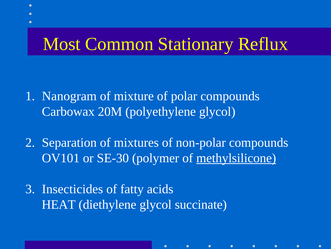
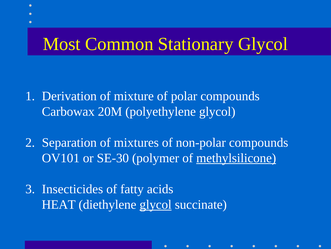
Stationary Reflux: Reflux -> Glycol
Nanogram: Nanogram -> Derivation
glycol at (156, 204) underline: none -> present
